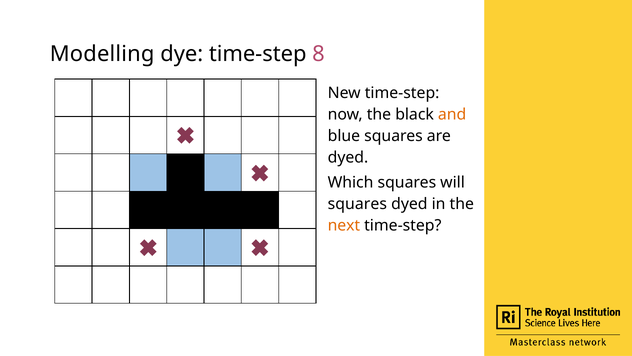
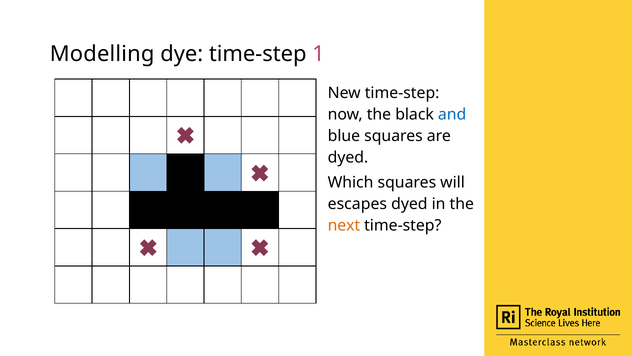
8: 8 -> 1
and colour: orange -> blue
squares at (357, 204): squares -> escapes
